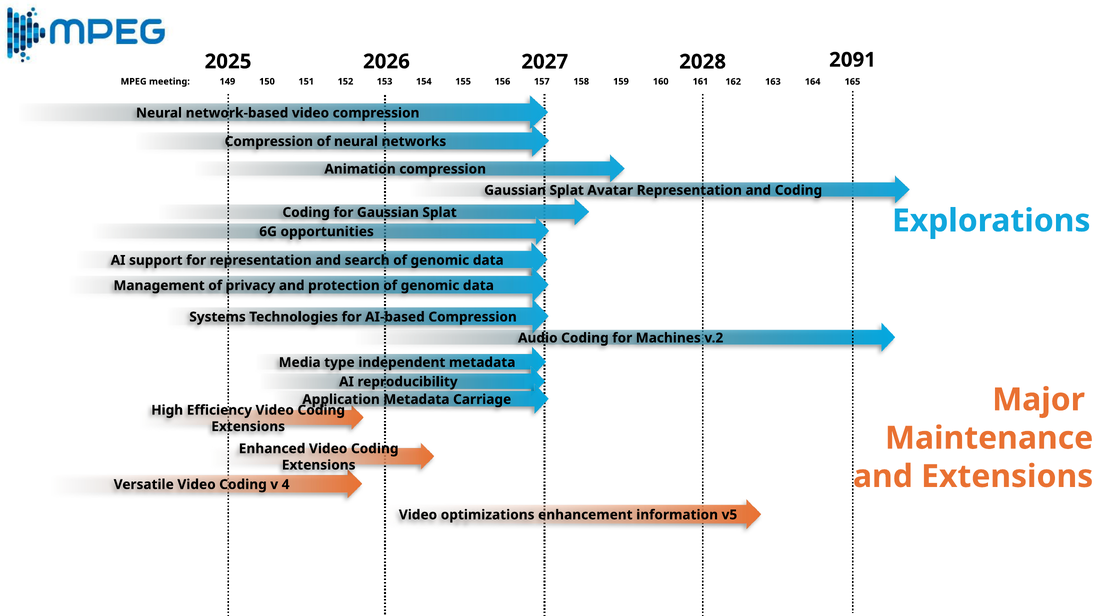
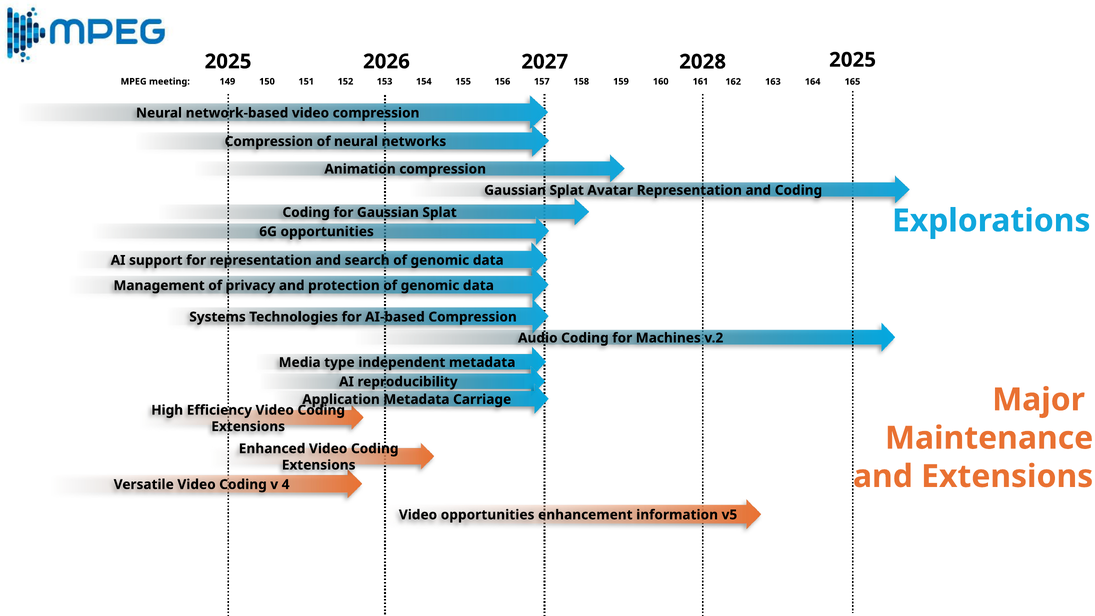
2091 at (853, 60): 2091 -> 2025
Video optimizations: optimizations -> opportunities
